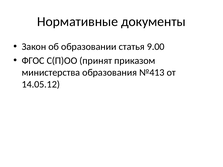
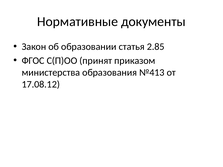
9.00: 9.00 -> 2.85
14.05.12: 14.05.12 -> 17.08.12
